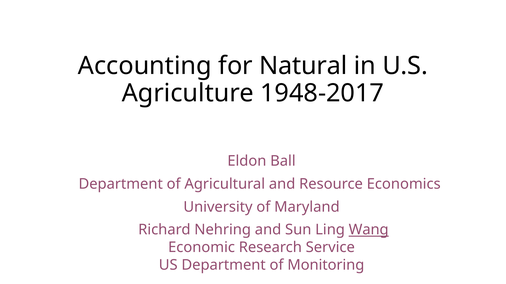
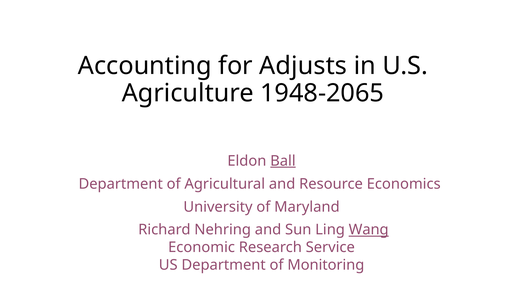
Natural: Natural -> Adjusts
1948-2017: 1948-2017 -> 1948-2065
Ball underline: none -> present
